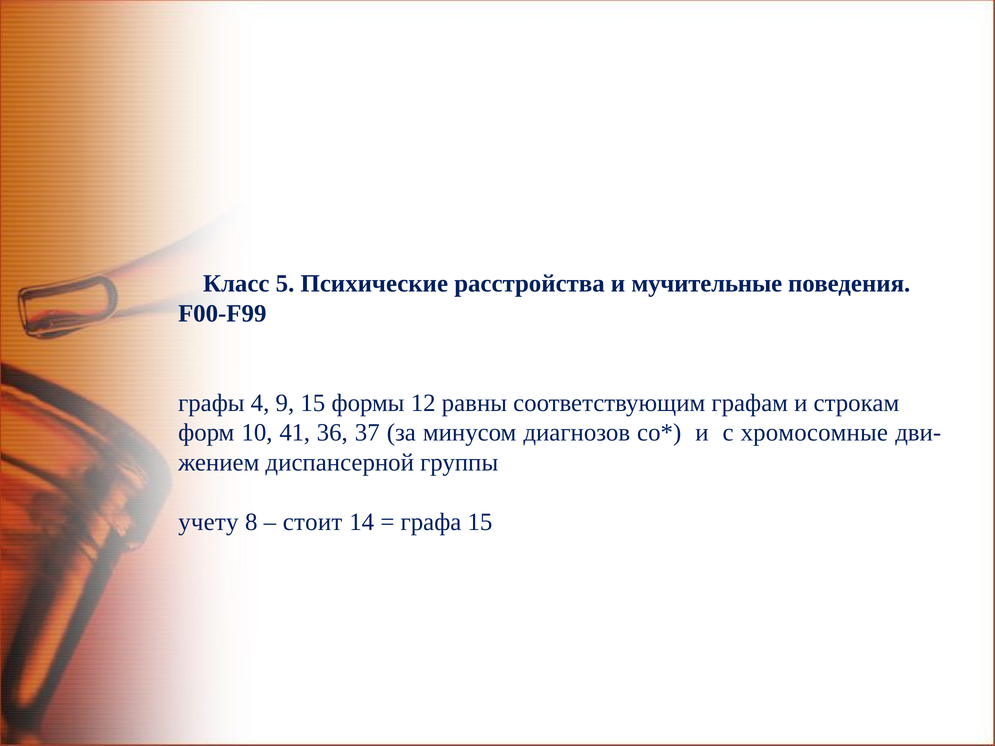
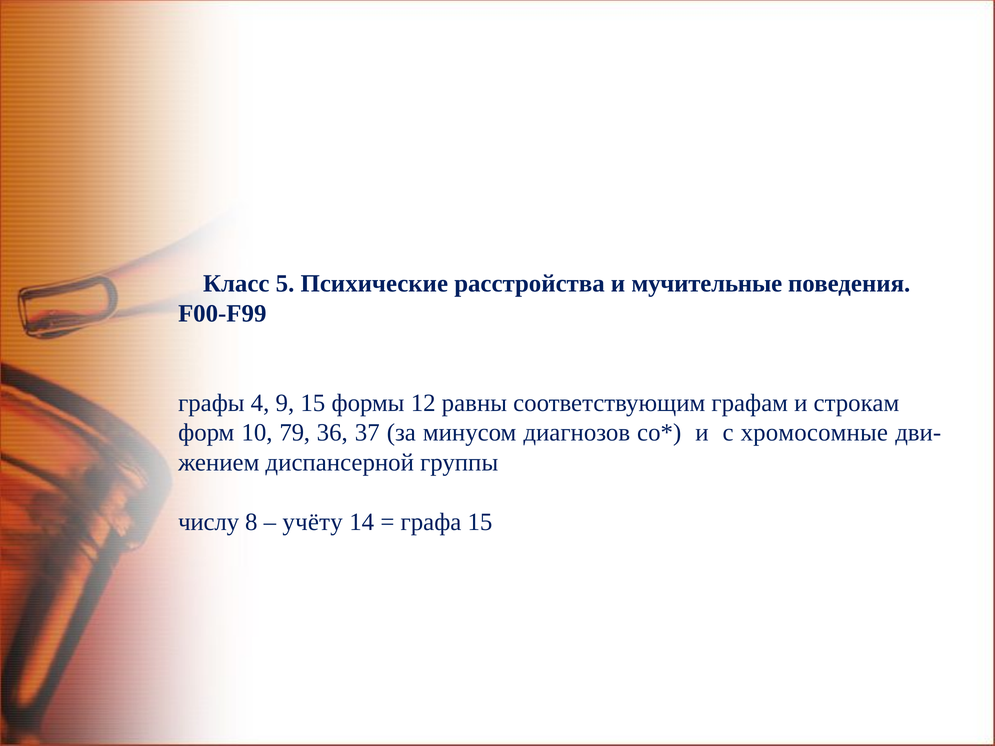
41: 41 -> 79
учету: учету -> числу
стоит: стоит -> учёту
